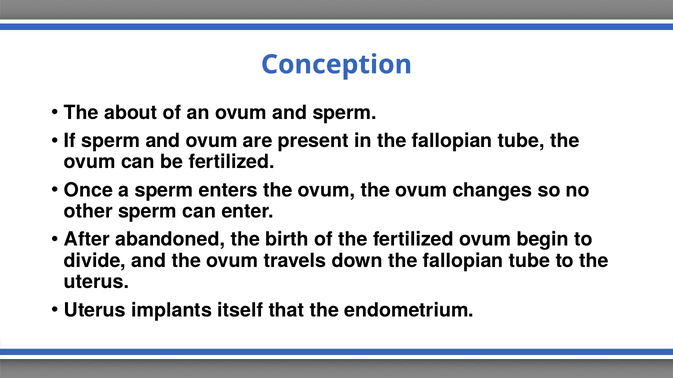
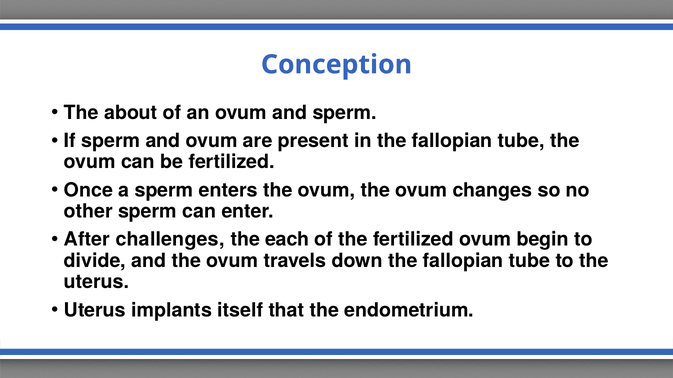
abandoned: abandoned -> challenges
birth: birth -> each
